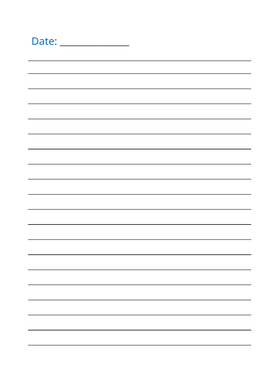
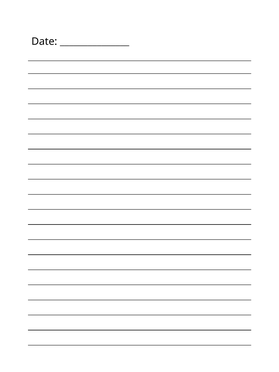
Date colour: blue -> black
